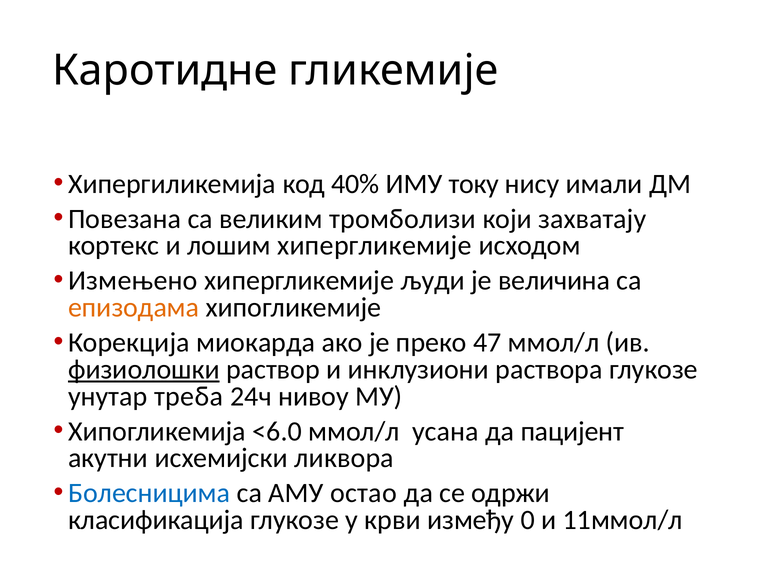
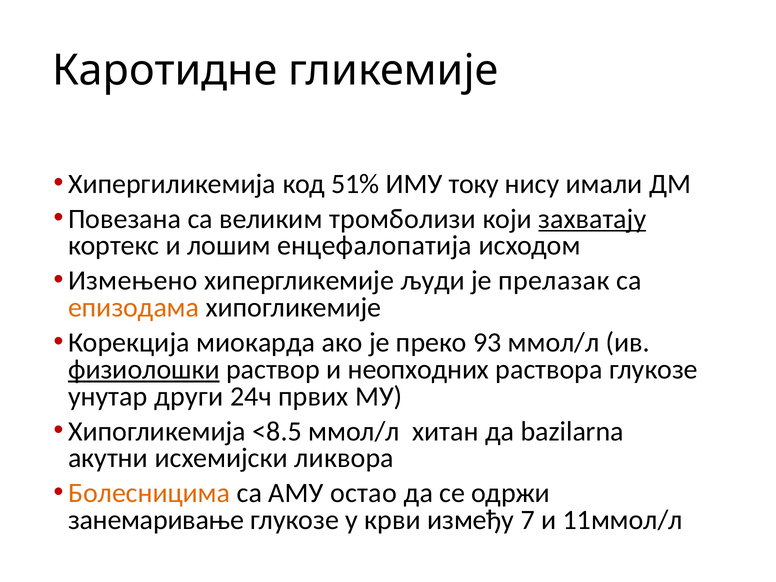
40%: 40% -> 51%
захватају underline: none -> present
лошим хипергликемије: хипергликемије -> енцефалопатија
величина: величина -> прелазак
47: 47 -> 93
инклузиони: инклузиони -> неопходних
треба: треба -> други
нивоу: нивоу -> првих
<6.0: <6.0 -> <8.5
усана: усана -> хитан
пацијент: пацијент -> bazilarna
Болесницима colour: blue -> orange
класификација: класификација -> занемаривање
0: 0 -> 7
